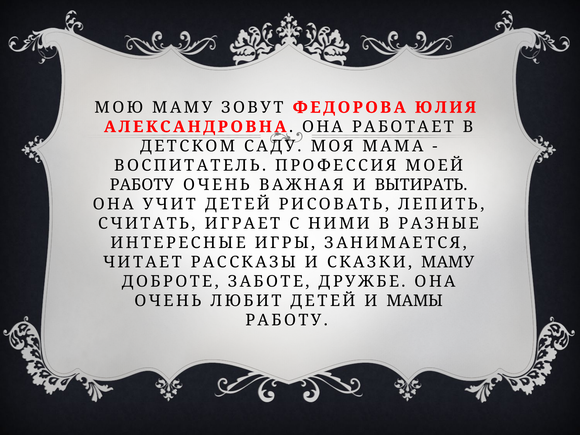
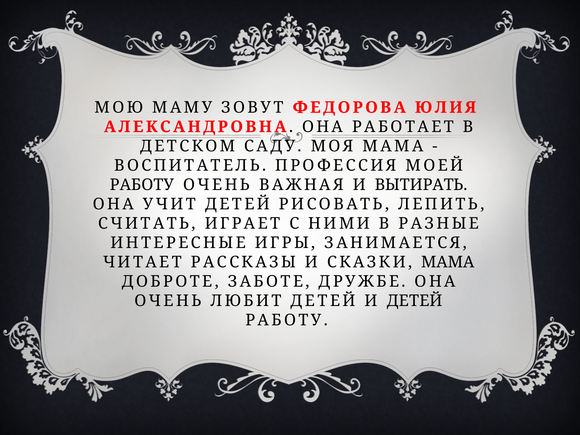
СКАЗКИ МАМУ: МАМУ -> МАМА
И МАМЫ: МАМЫ -> ДЕТЕЙ
